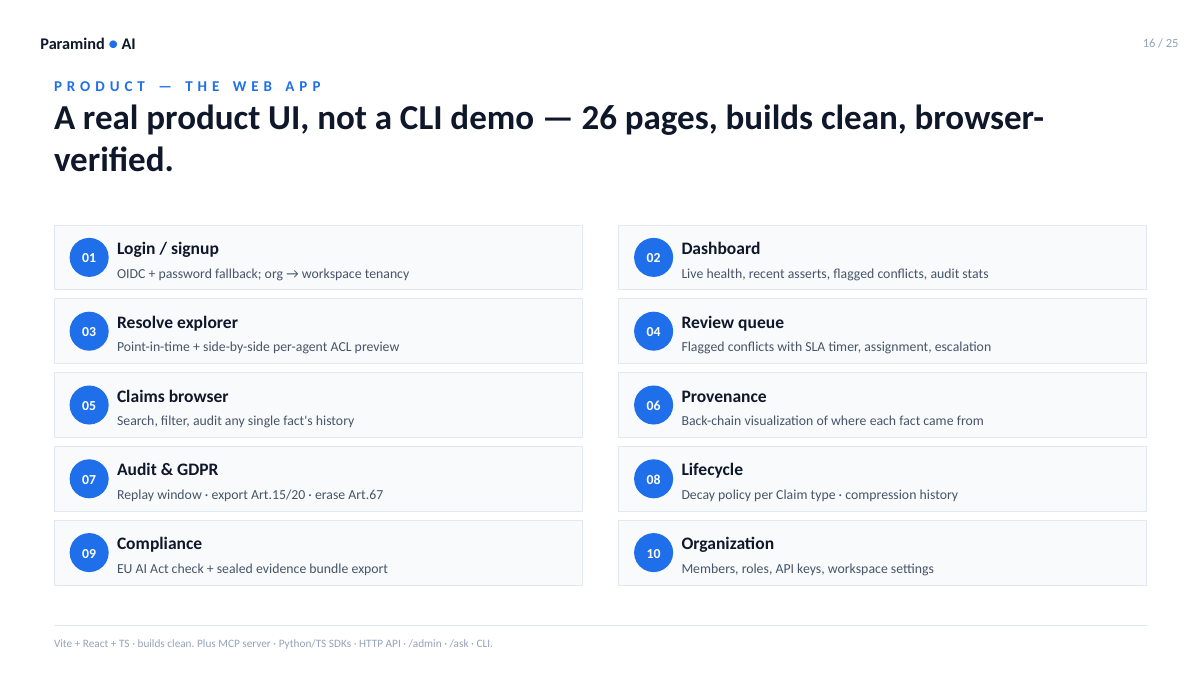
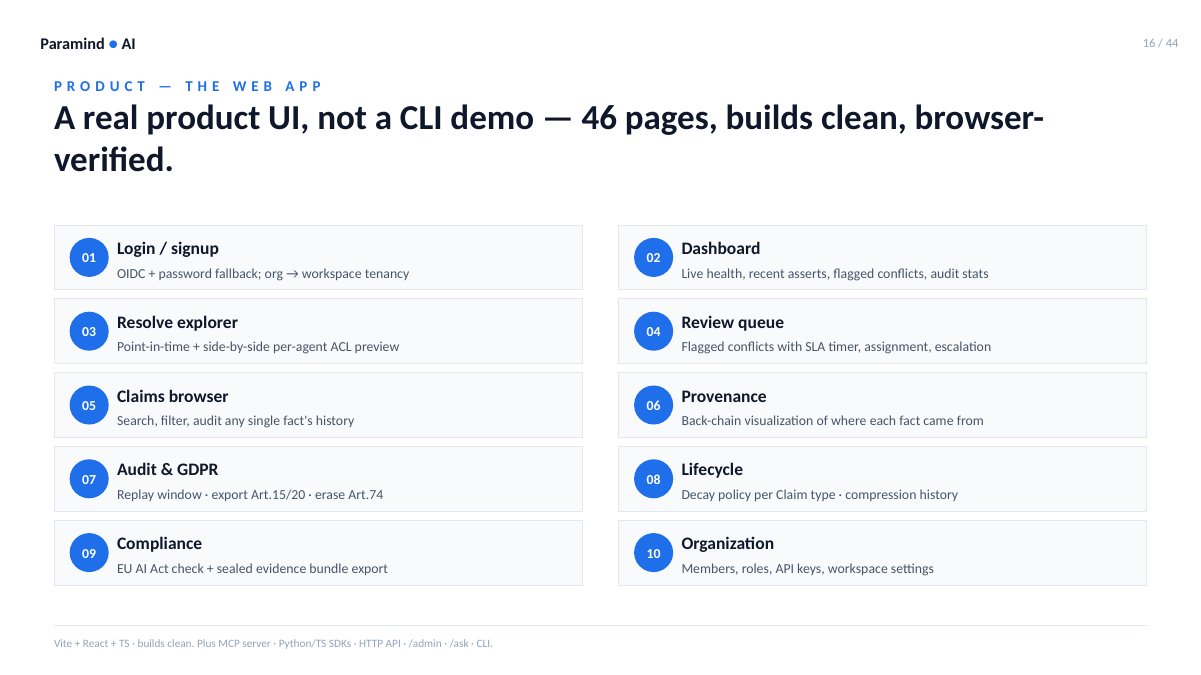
25: 25 -> 44
26: 26 -> 46
Art.67: Art.67 -> Art.74
